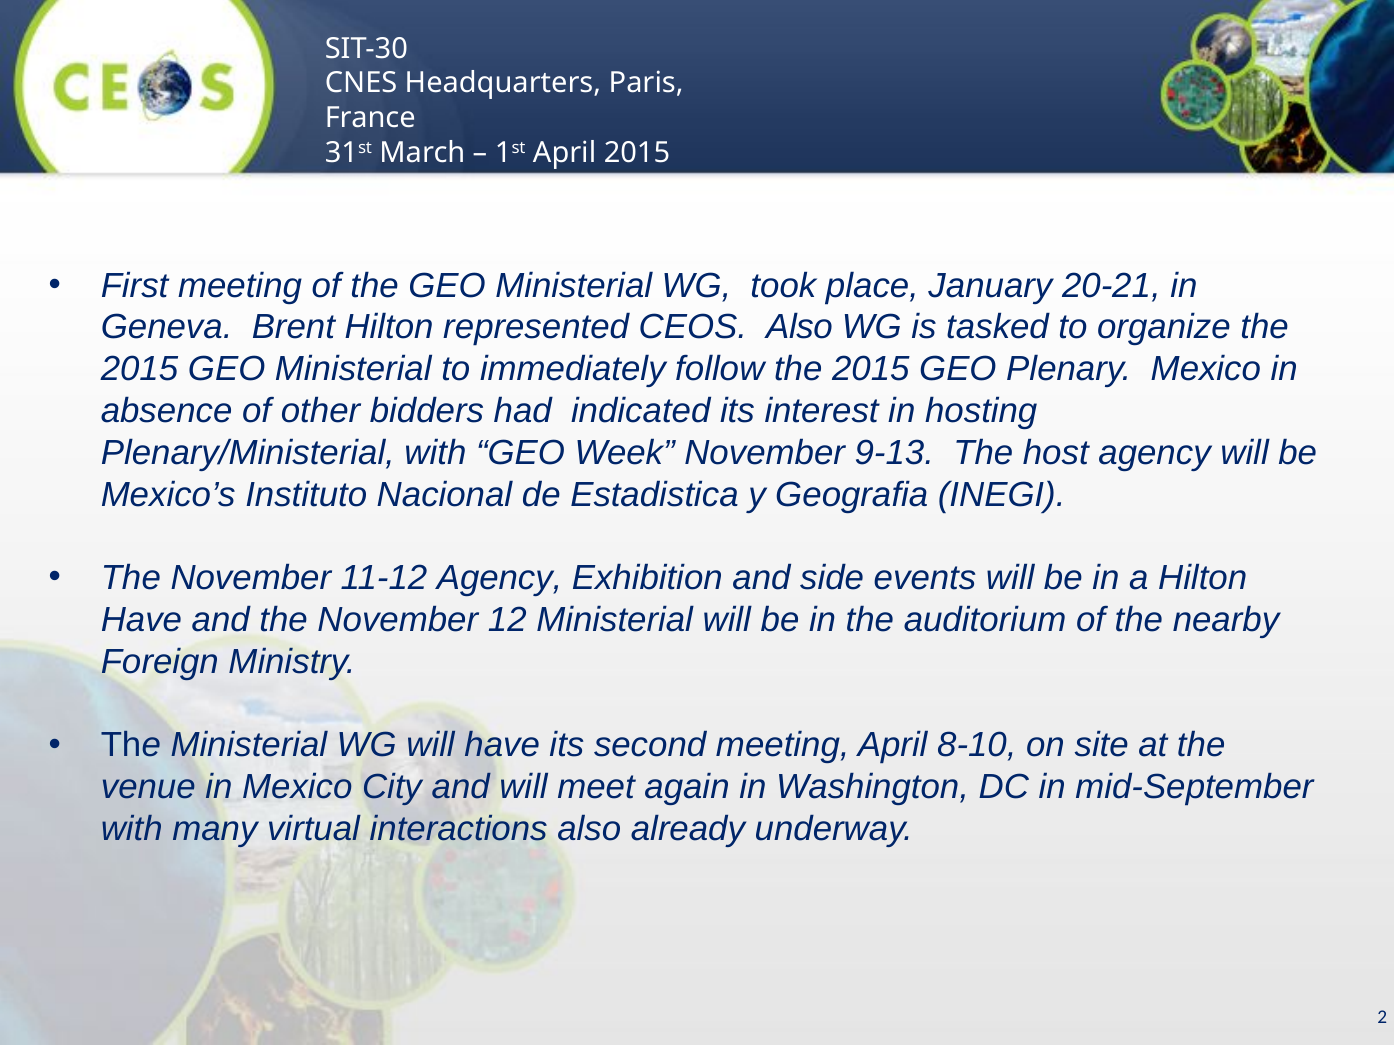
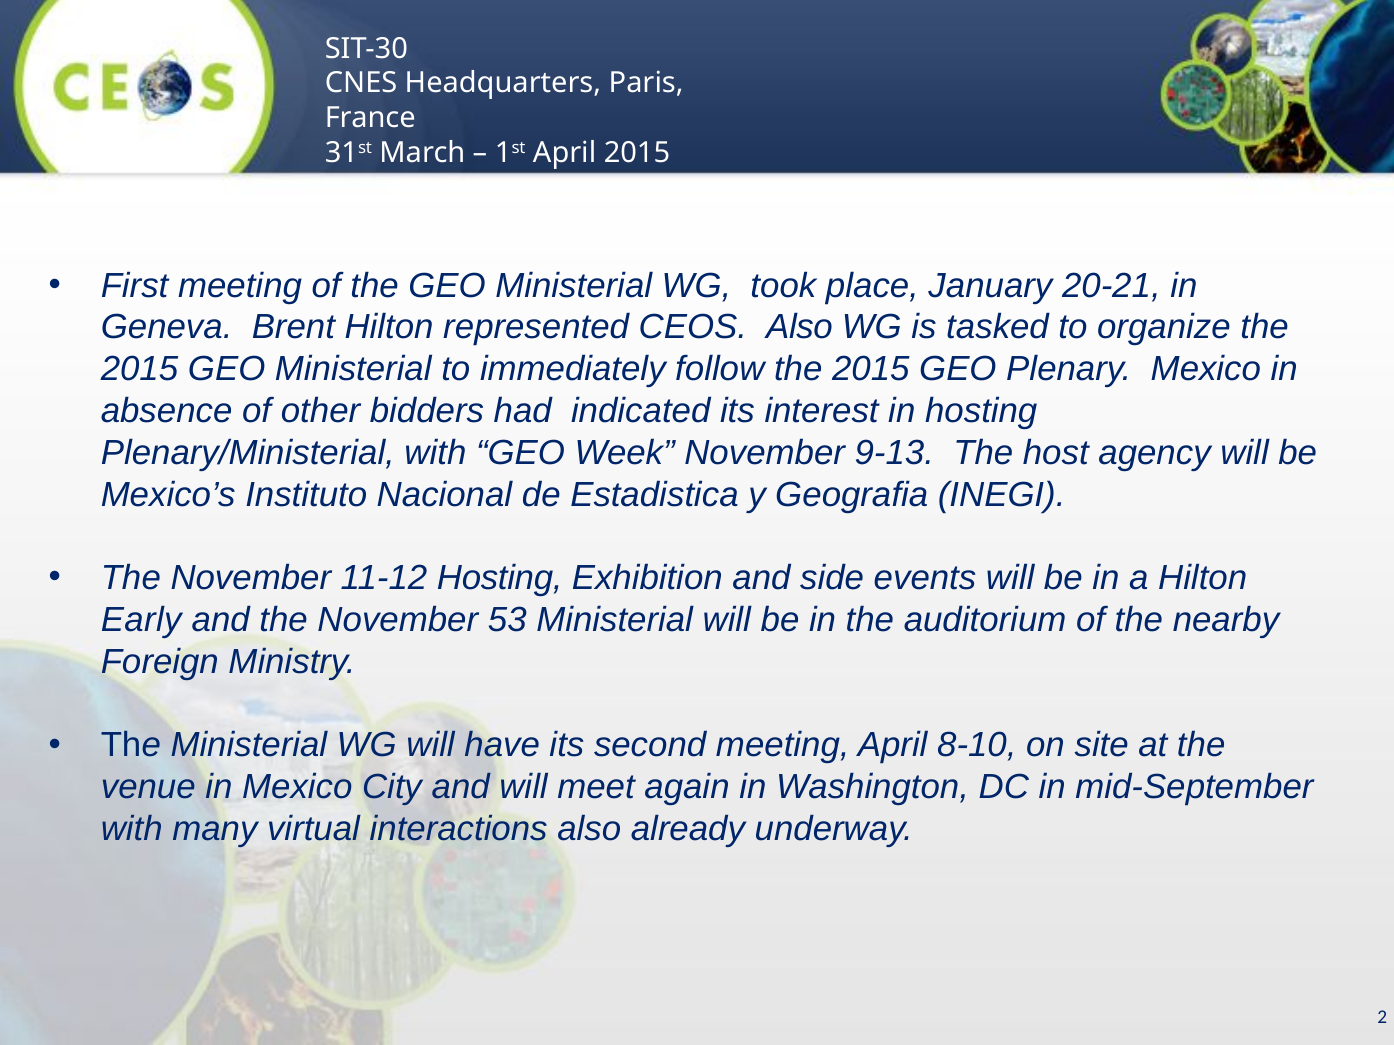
11-12 Agency: Agency -> Hosting
Have at (141, 620): Have -> Early
12: 12 -> 53
